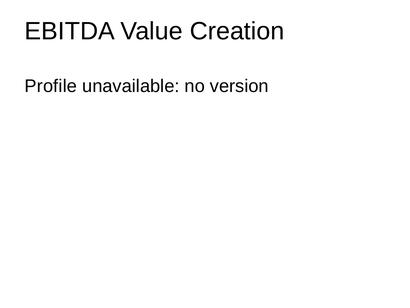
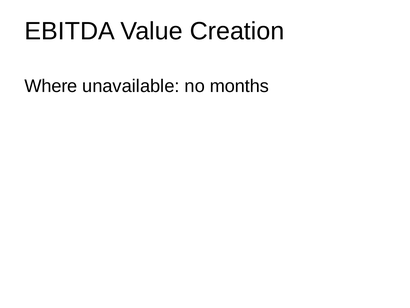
Profile: Profile -> Where
version: version -> months
